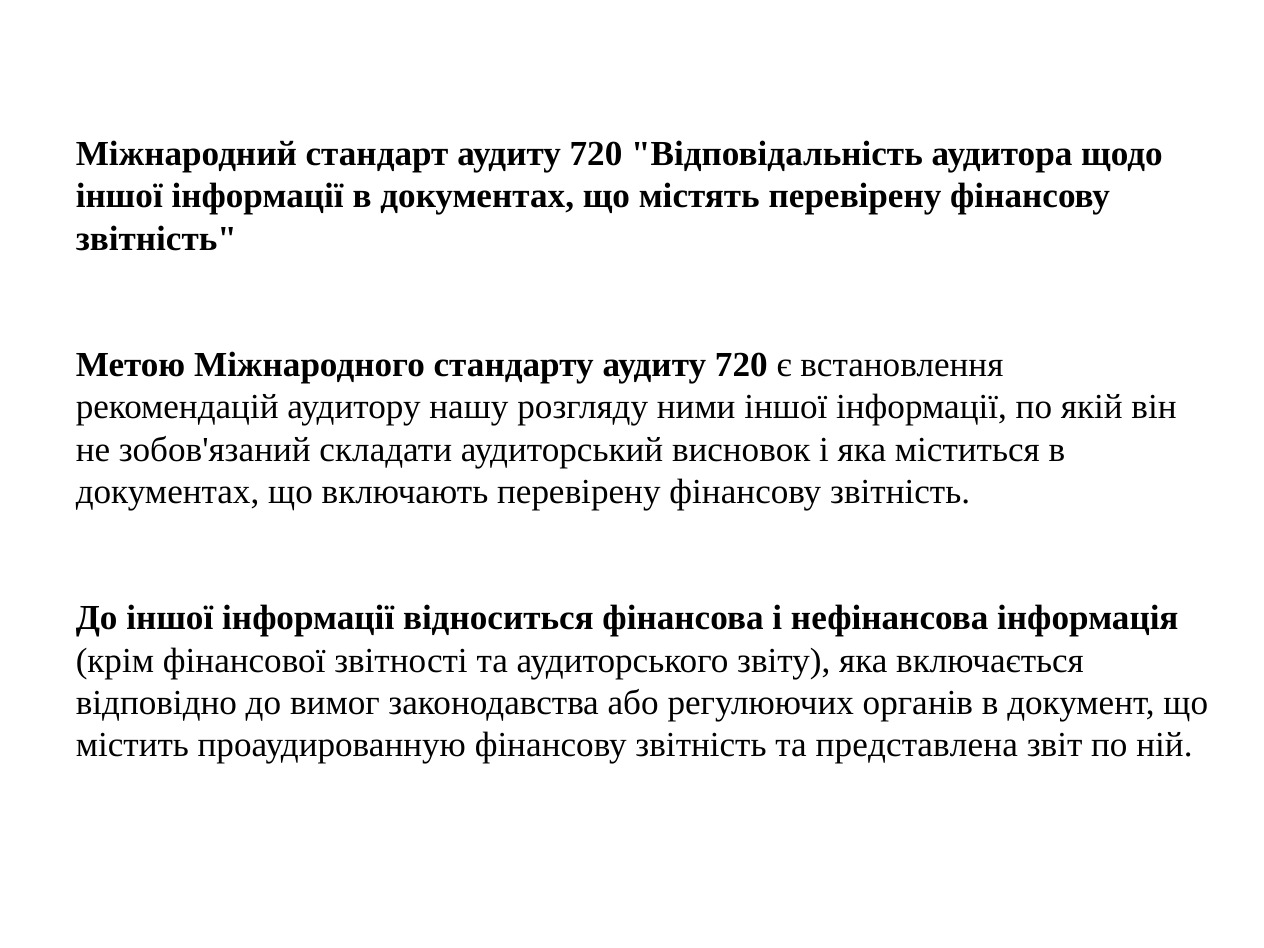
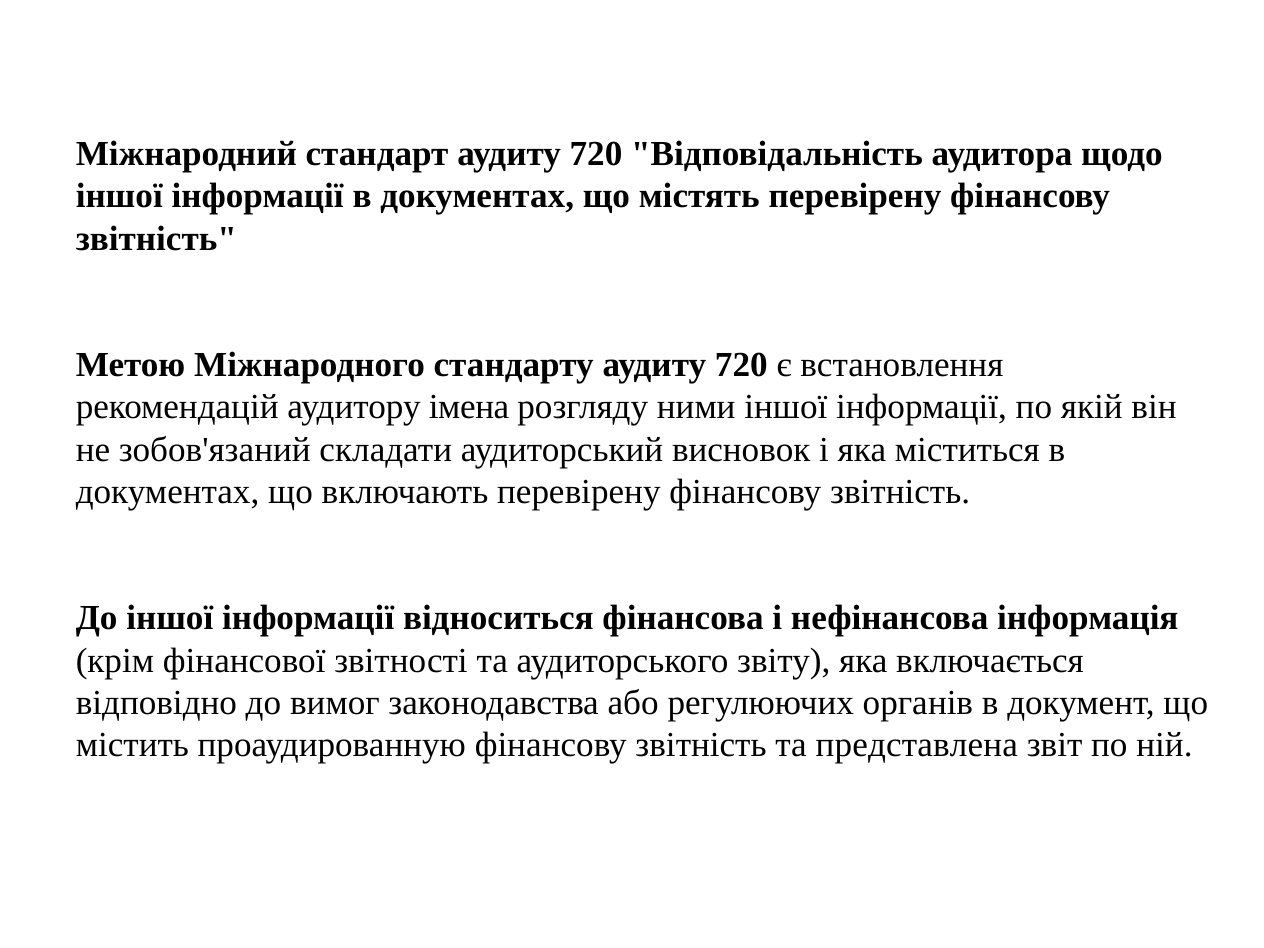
нашу: нашу -> імена
